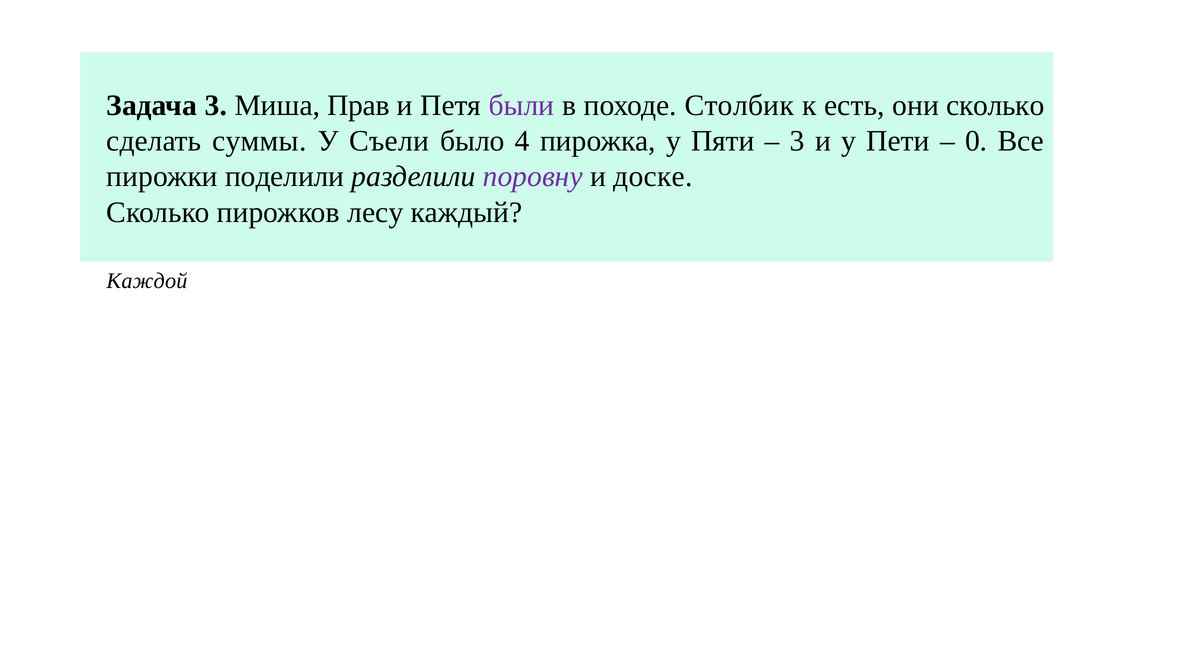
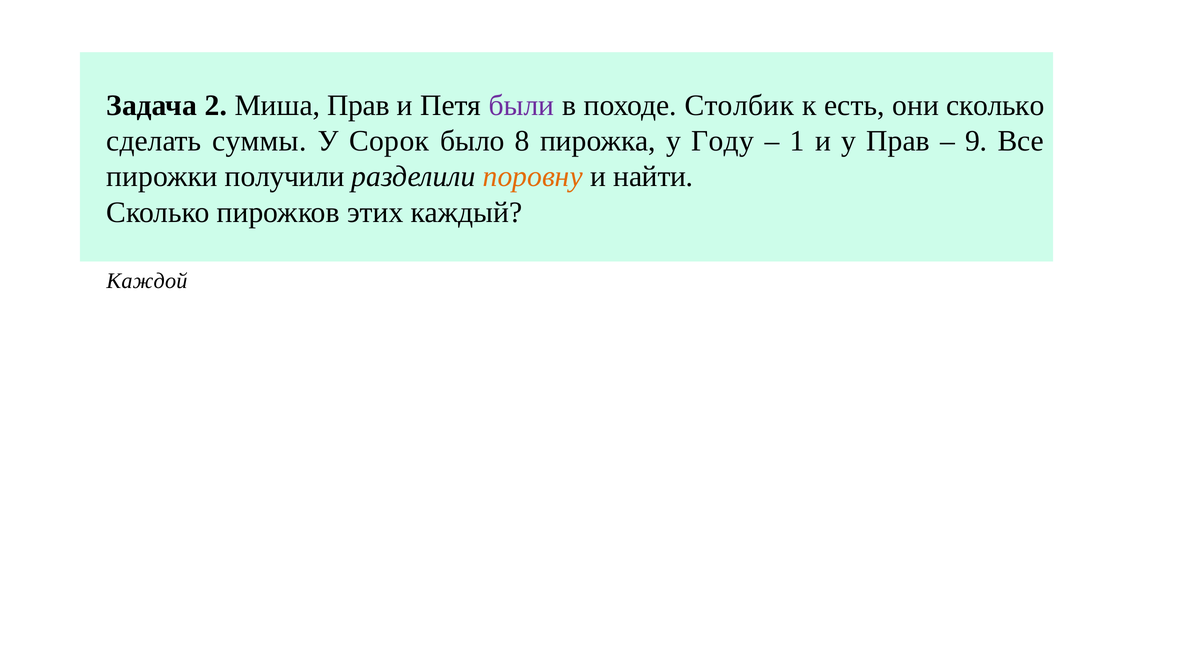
Задача 3: 3 -> 2
Съели: Съели -> Сорок
4: 4 -> 8
Пяти: Пяти -> Году
3 at (797, 141): 3 -> 1
у Пети: Пети -> Прав
0: 0 -> 9
поделили: поделили -> получили
поровну colour: purple -> orange
доске: доске -> найти
лесу: лесу -> этих
